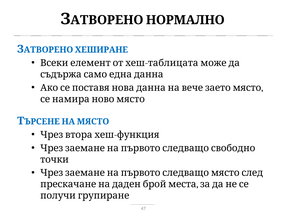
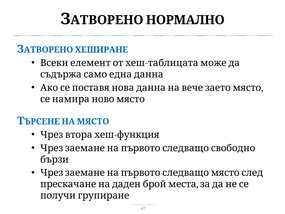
точки: точки -> бързи
